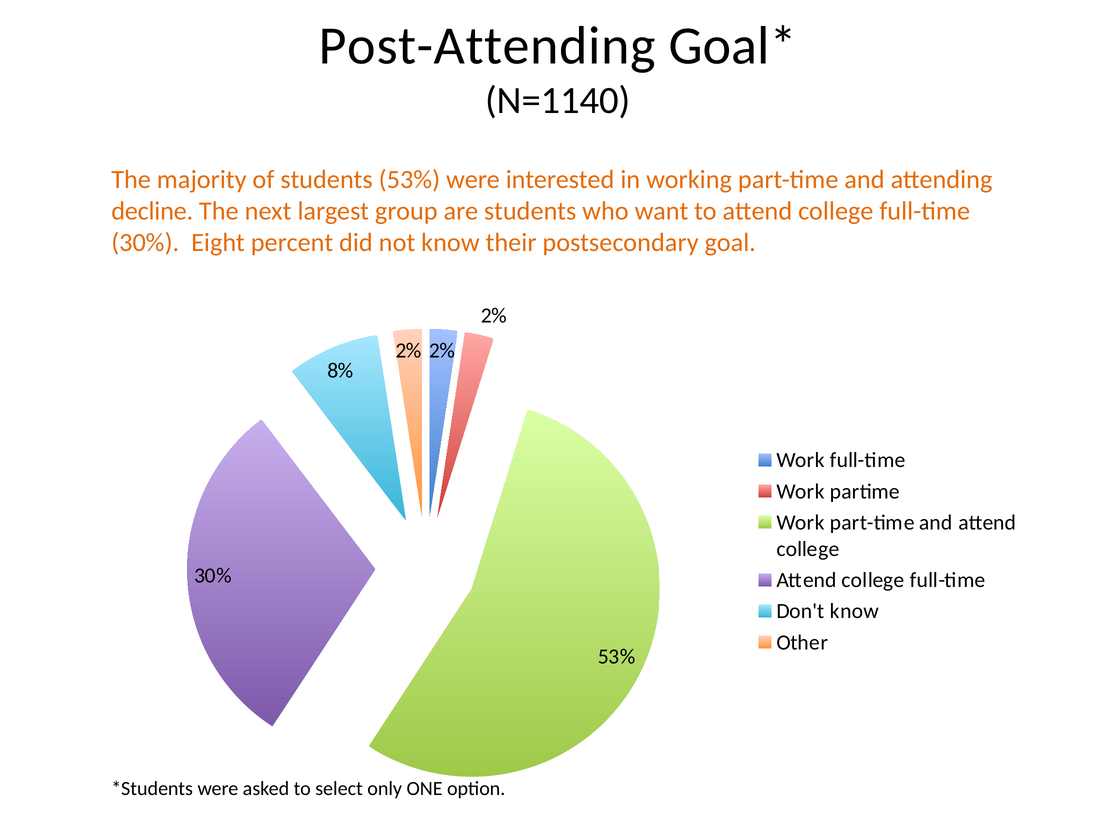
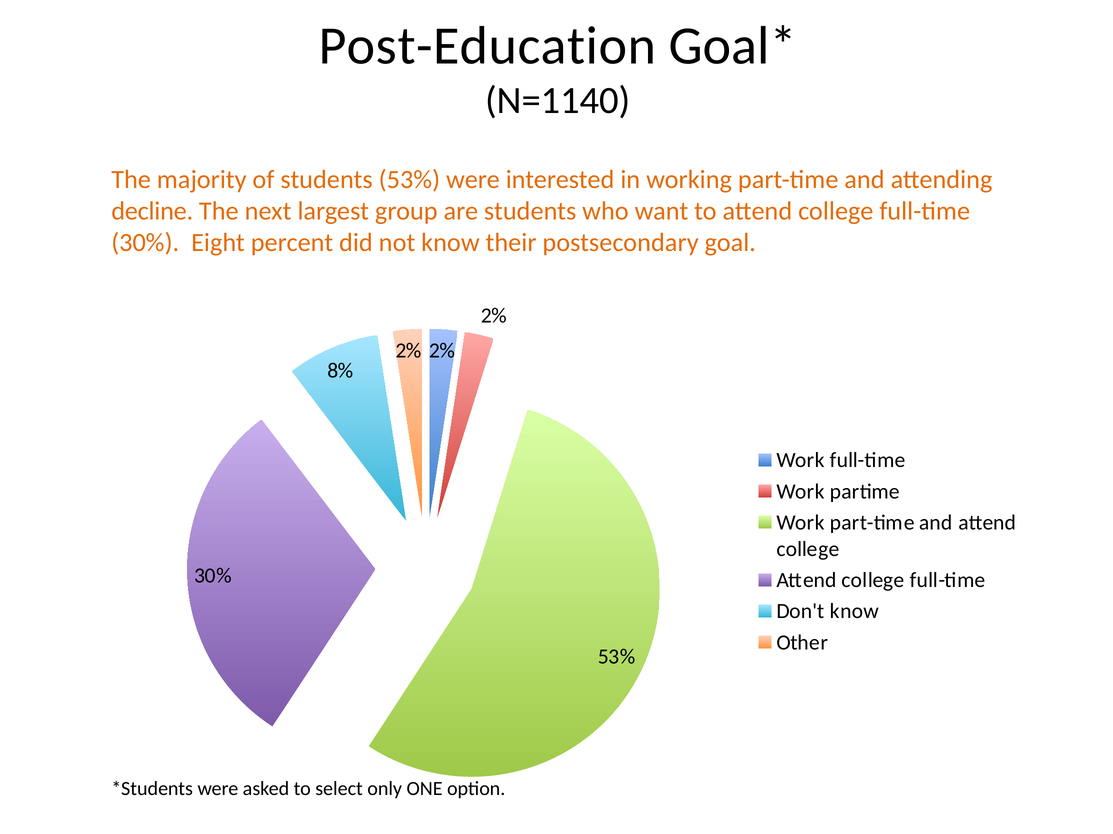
Post-Attending: Post-Attending -> Post-Education
